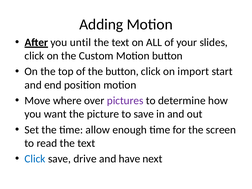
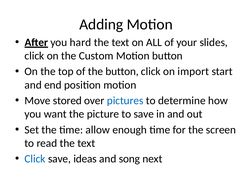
until: until -> hard
where: where -> stored
pictures colour: purple -> blue
drive: drive -> ideas
have: have -> song
